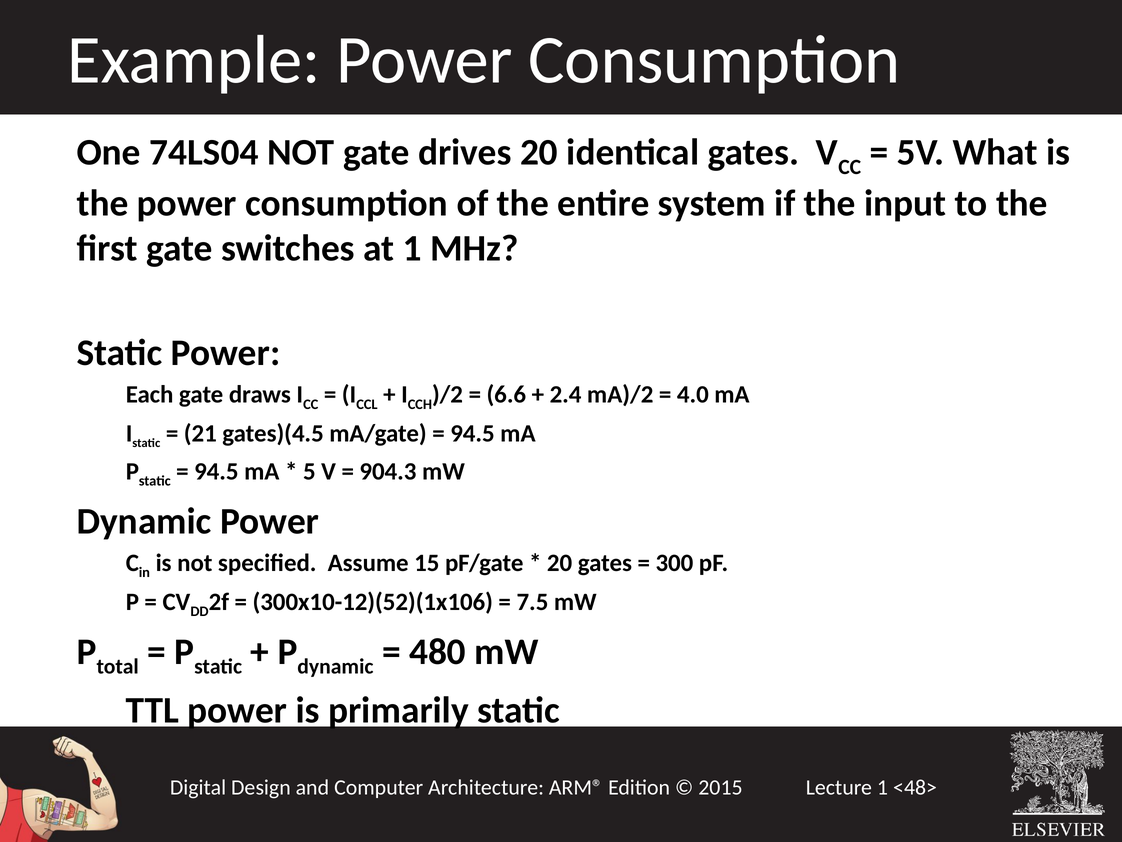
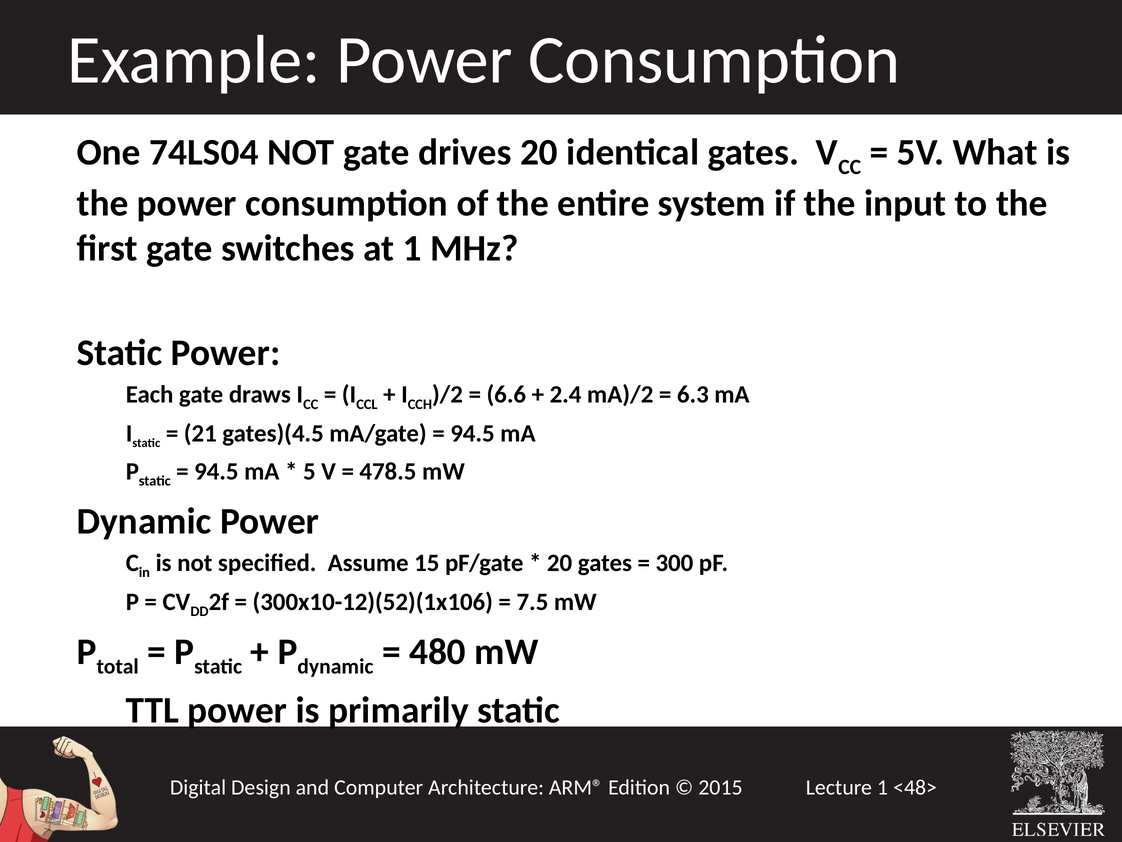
4.0: 4.0 -> 6.3
904.3: 904.3 -> 478.5
